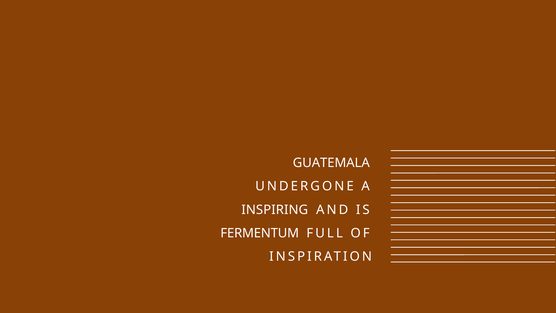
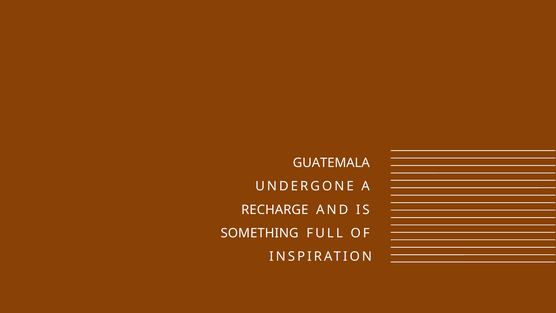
INSPIRING: INSPIRING -> RECHARGE
FERMENTUM: FERMENTUM -> SOMETHING
